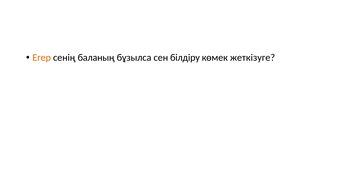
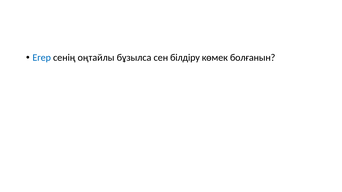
Егер colour: orange -> blue
баланың: баланың -> оңтайлы
жеткізуге: жеткізуге -> болғанын
